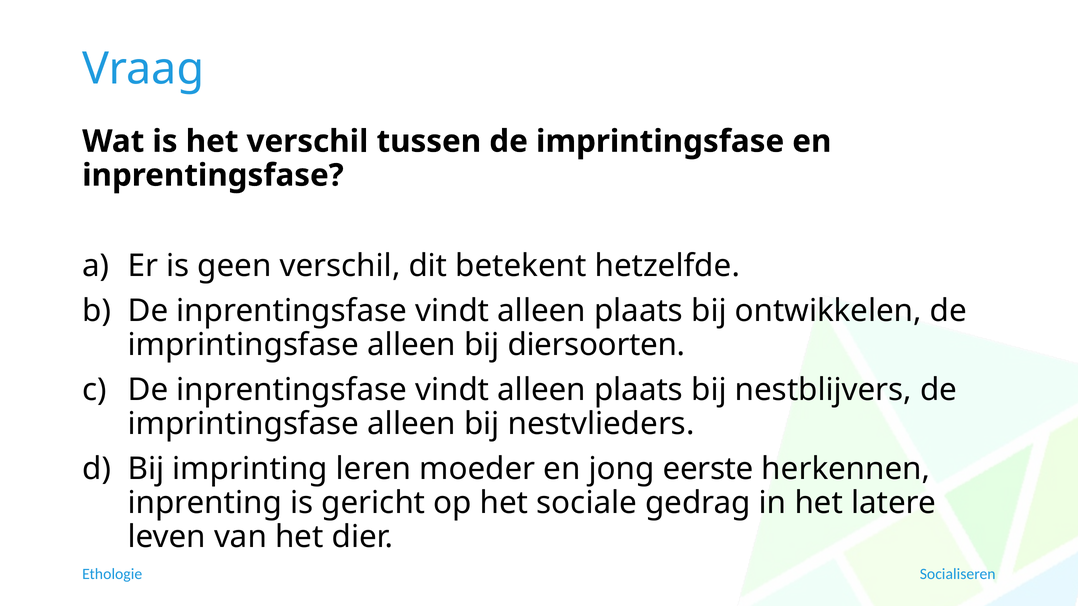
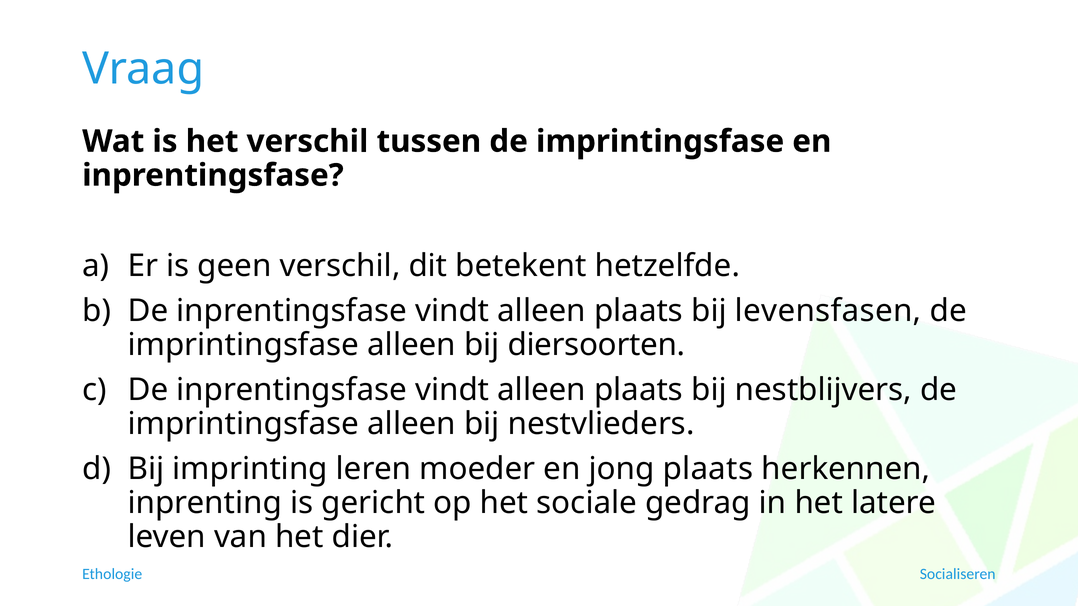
ontwikkelen: ontwikkelen -> levensfasen
jong eerste: eerste -> plaats
